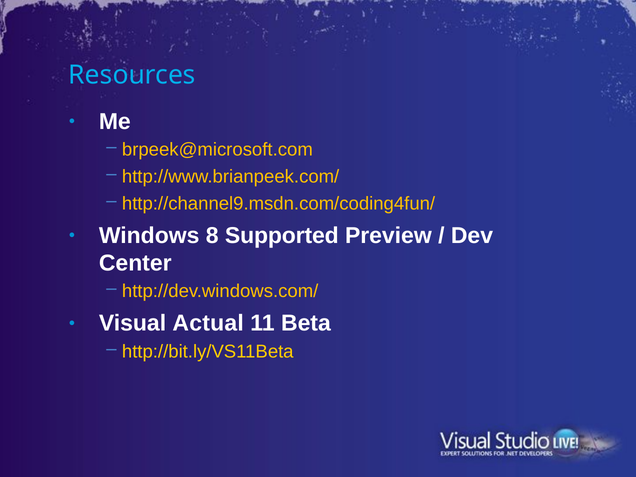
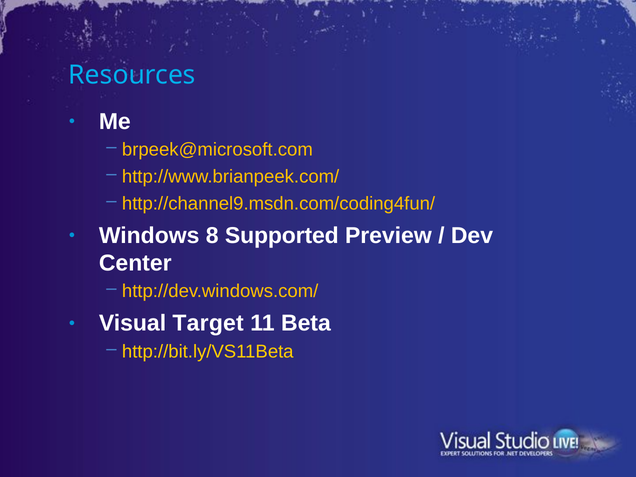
Actual: Actual -> Target
